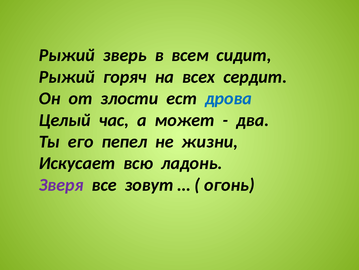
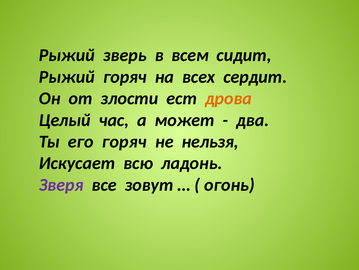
дрова colour: blue -> orange
его пепел: пепел -> горяч
жизни: жизни -> нельзя
